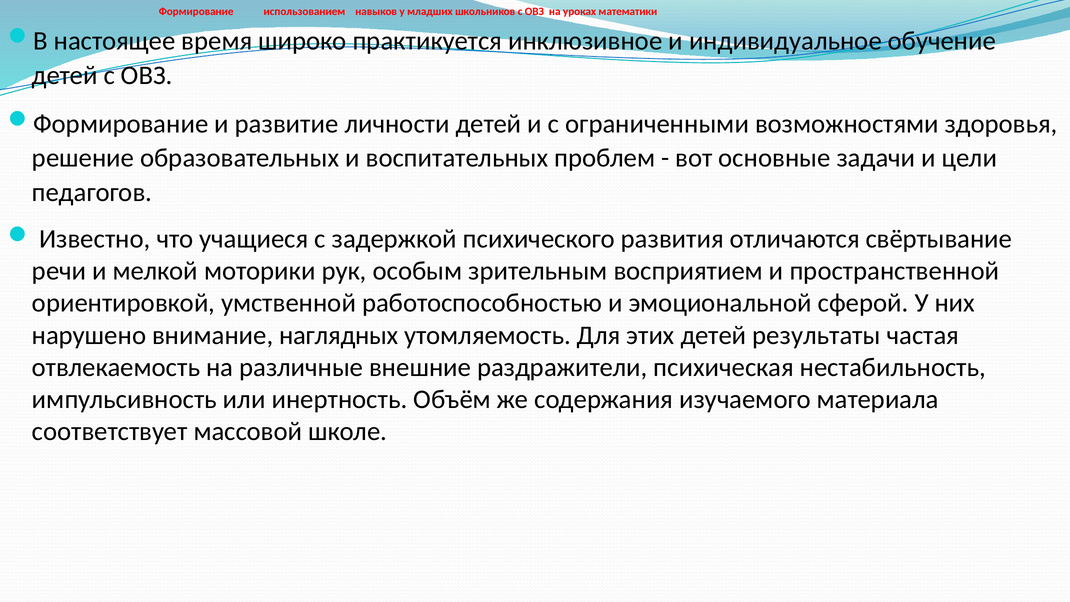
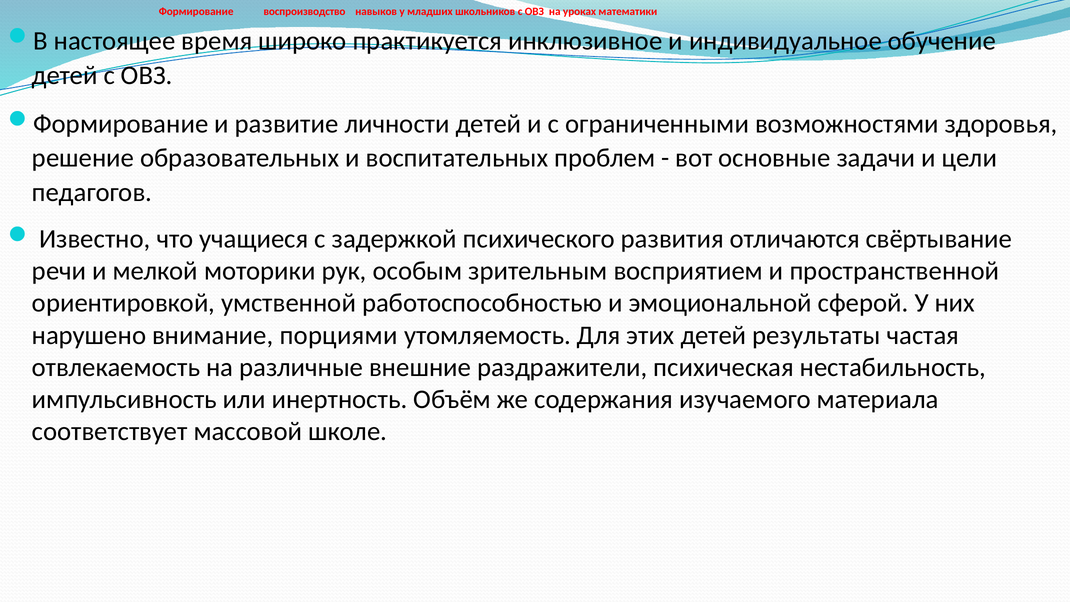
использованием: использованием -> воспроизводство
наглядных: наглядных -> порциями
